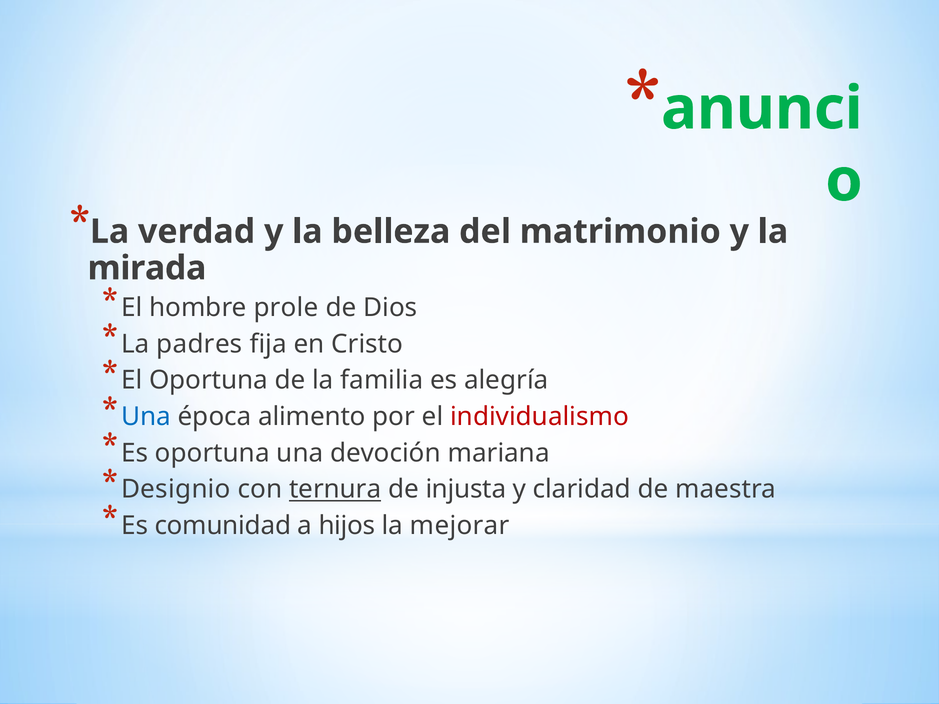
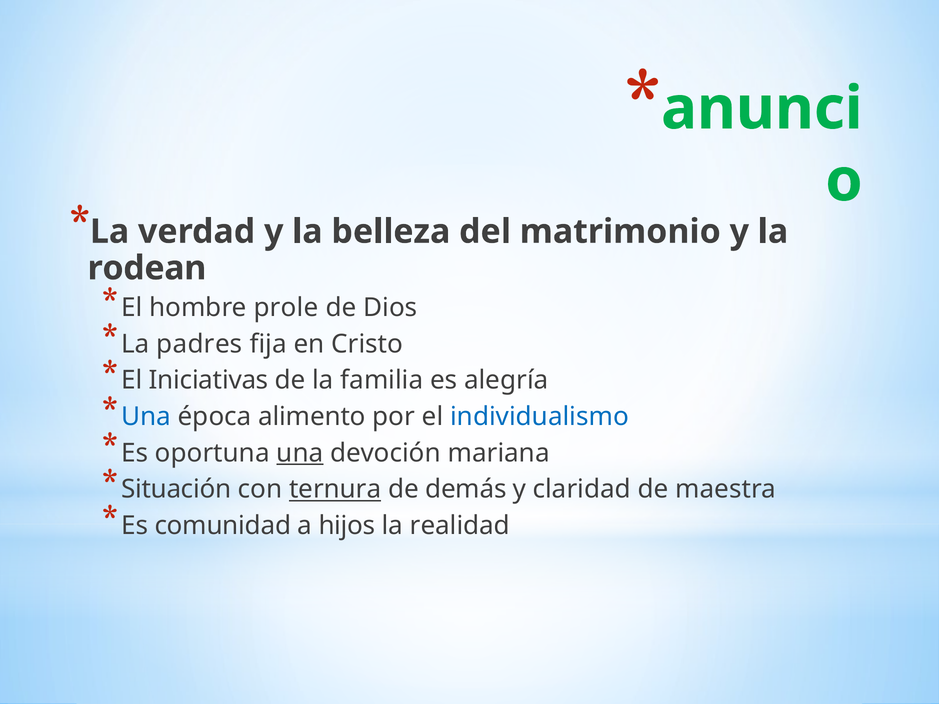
mirada: mirada -> rodean
El Oportuna: Oportuna -> Iniciativas
individualismo colour: red -> blue
una at (300, 453) underline: none -> present
Designio: Designio -> Situación
injusta: injusta -> demás
mejorar: mejorar -> realidad
